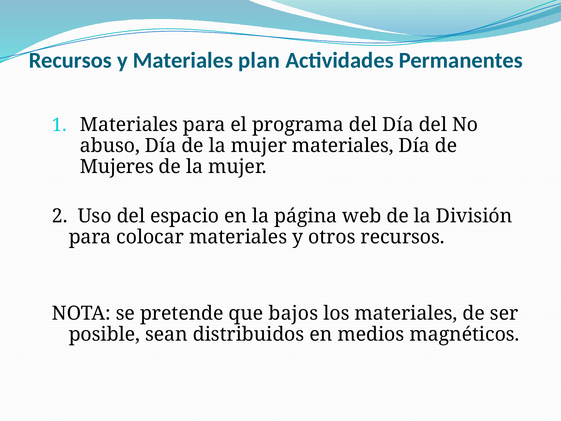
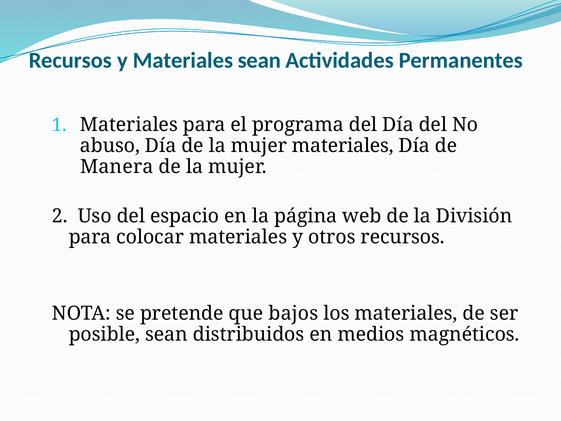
Materiales plan: plan -> sean
Mujeres: Mujeres -> Manera
